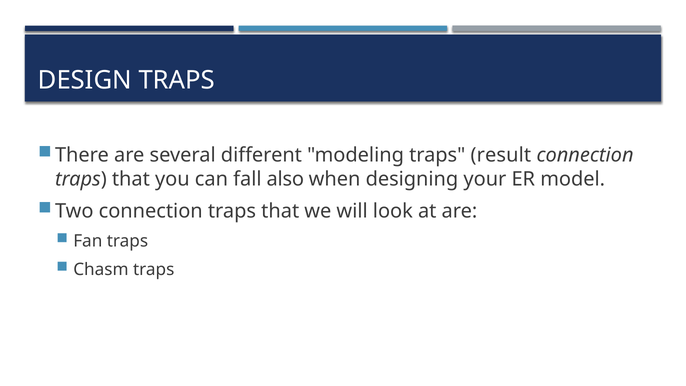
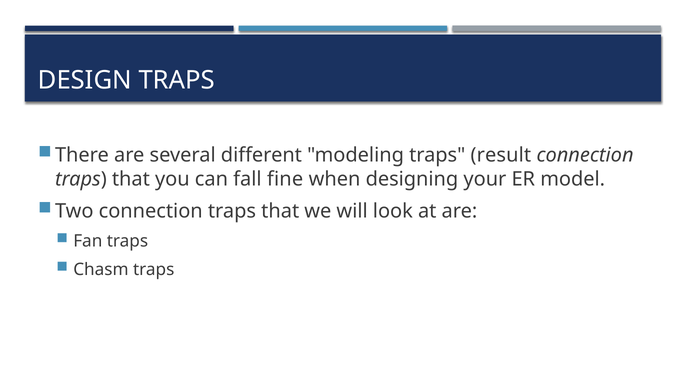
also: also -> fine
